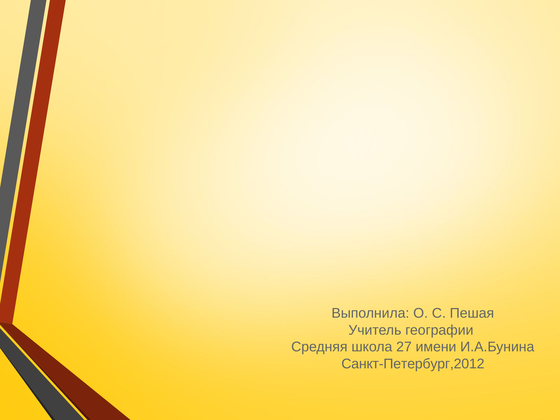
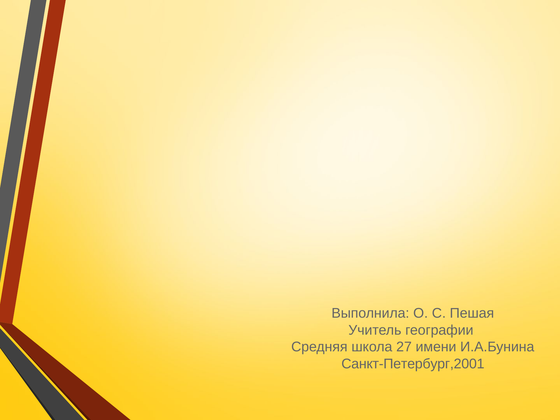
Санкт-Петербург,2012: Санкт-Петербург,2012 -> Санкт-Петербург,2001
